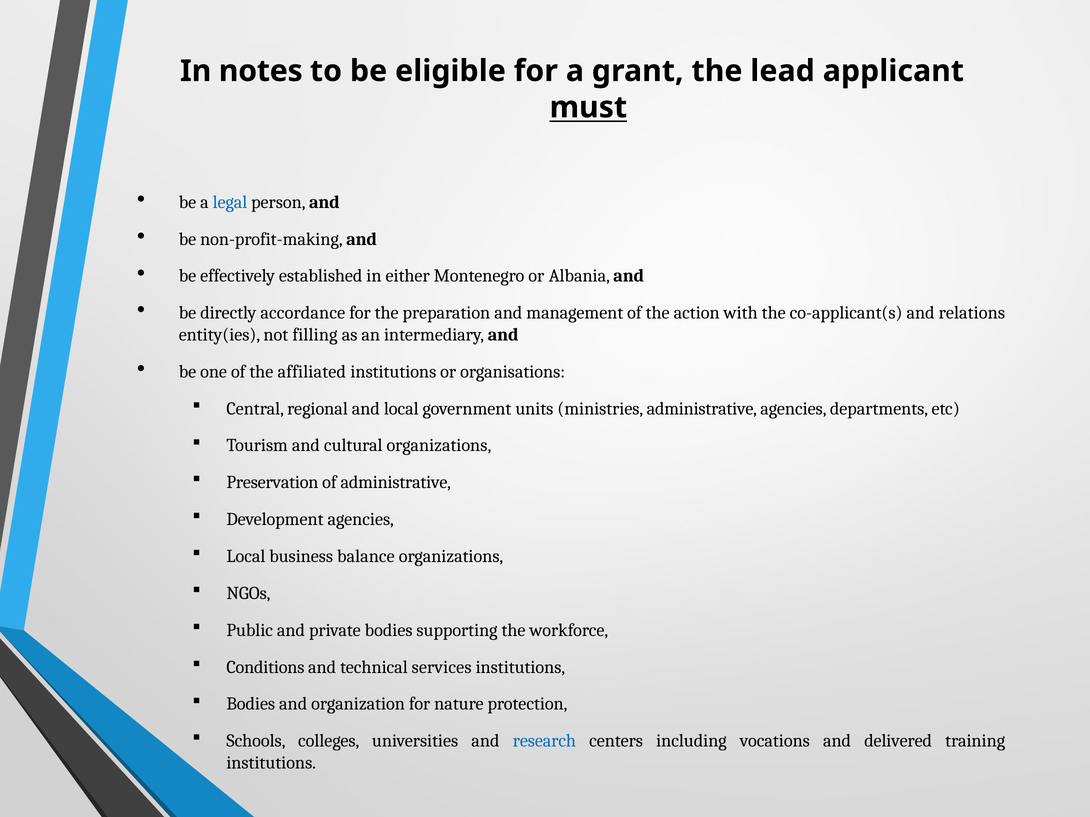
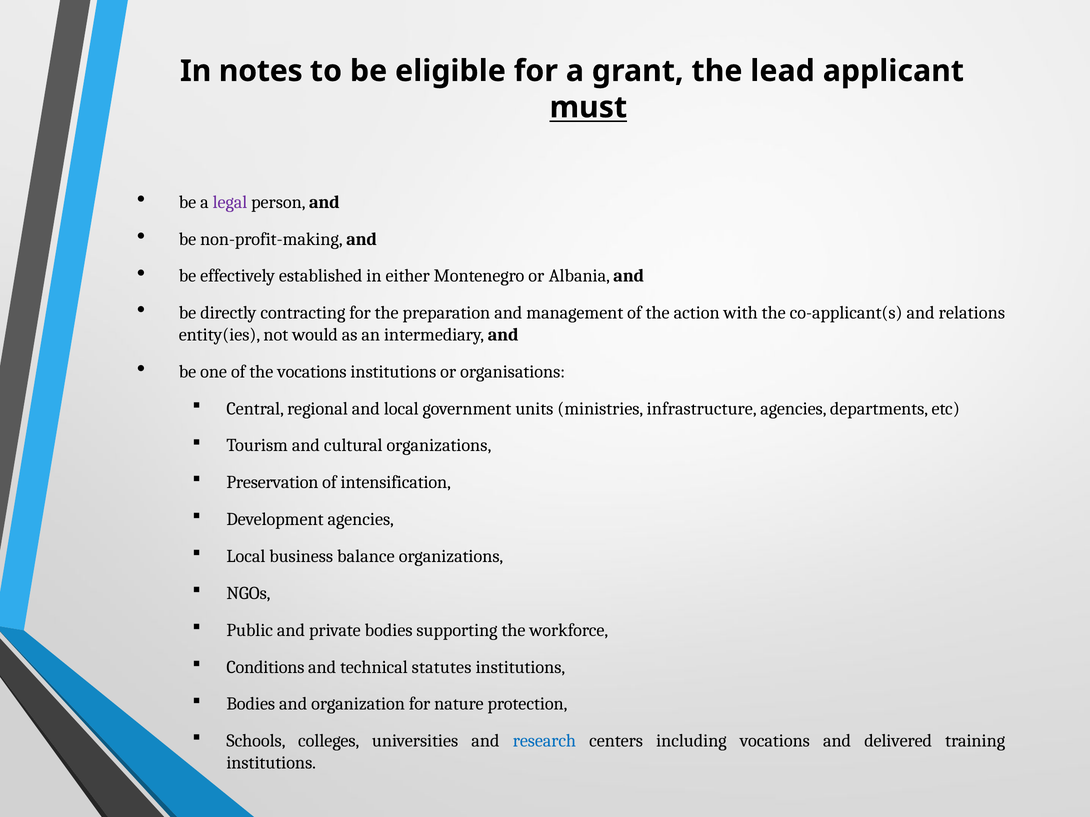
legal colour: blue -> purple
accordance: accordance -> contracting
filling: filling -> would
the affiliated: affiliated -> vocations
ministries administrative: administrative -> infrastructure
of administrative: administrative -> intensification
services: services -> statutes
